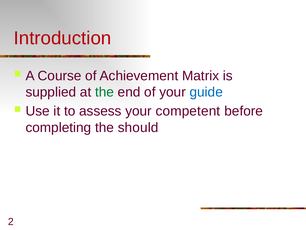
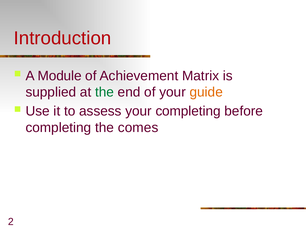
Course: Course -> Module
guide colour: blue -> orange
your competent: competent -> completing
should: should -> comes
